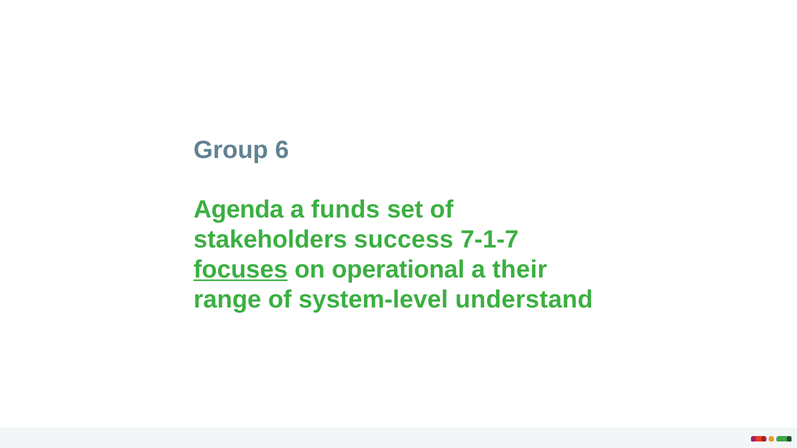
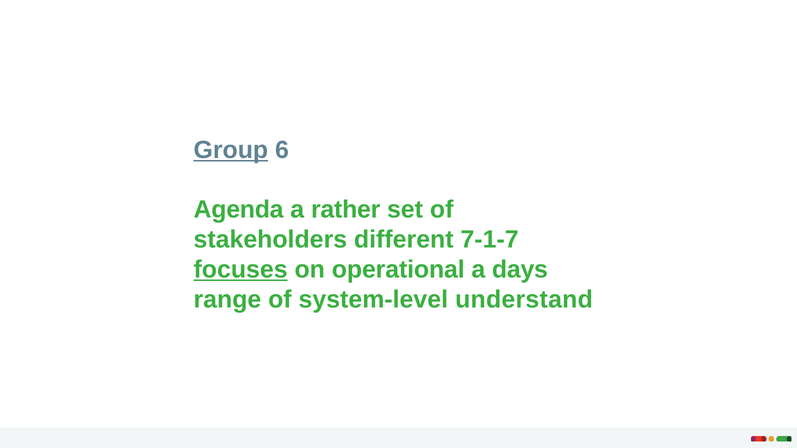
Group underline: none -> present
funds: funds -> rather
success: success -> different
their: their -> days
